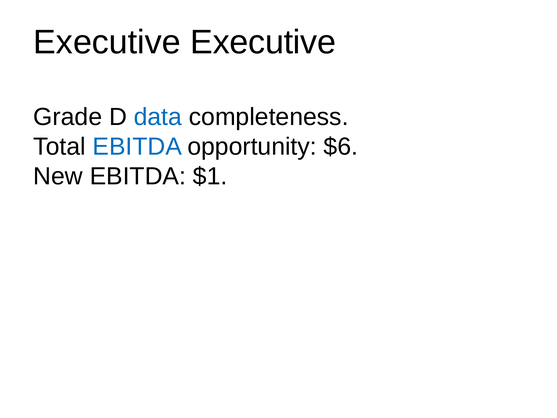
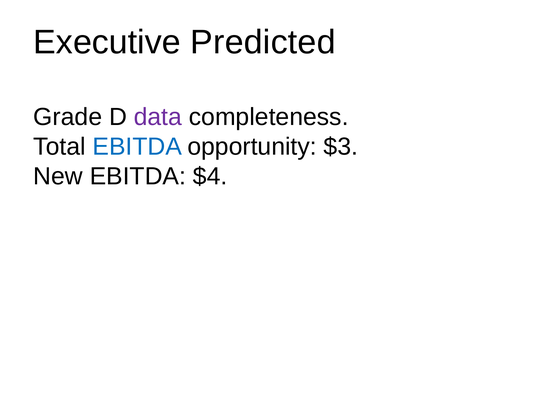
Executive Executive: Executive -> Predicted
data colour: blue -> purple
$6: $6 -> $3
$1: $1 -> $4
